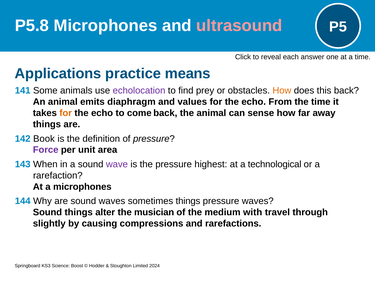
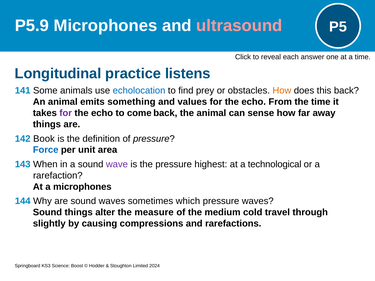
P5.8: P5.8 -> P5.9
Applications: Applications -> Longitudinal
means: means -> listens
echolocation colour: purple -> blue
diaphragm: diaphragm -> something
for at (66, 113) colour: orange -> purple
Force colour: purple -> blue
sometimes things: things -> which
musician: musician -> measure
with: with -> cold
